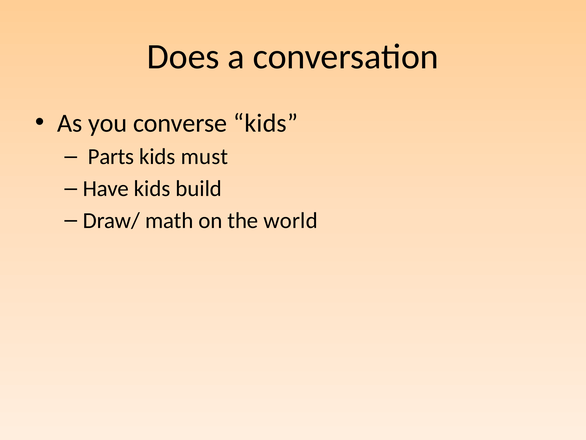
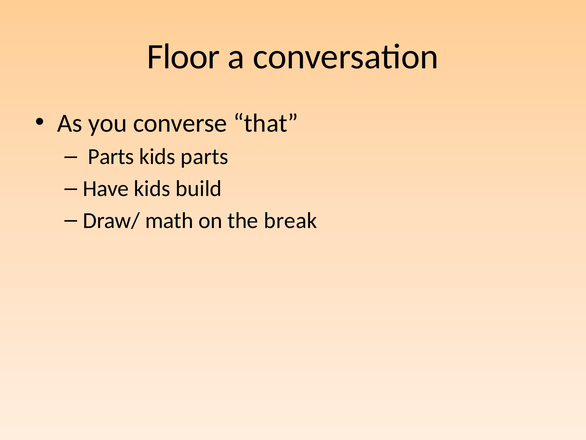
Does: Does -> Floor
converse kids: kids -> that
kids must: must -> parts
world: world -> break
